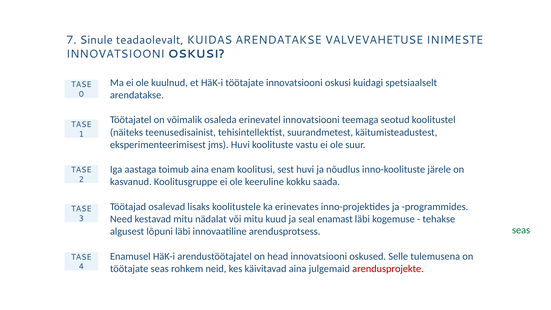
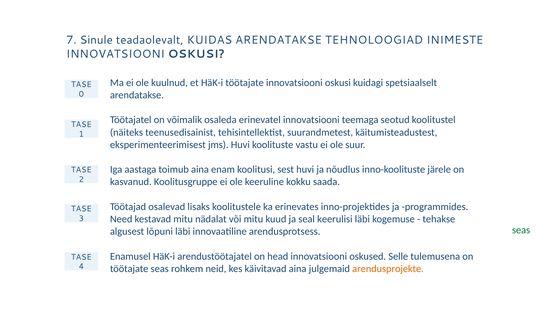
VALVEVAHETUSE: VALVEVAHETUSE -> TEHNOLOOGIAD
enamast: enamast -> keerulisi
arendusprojekte at (388, 269) colour: red -> orange
